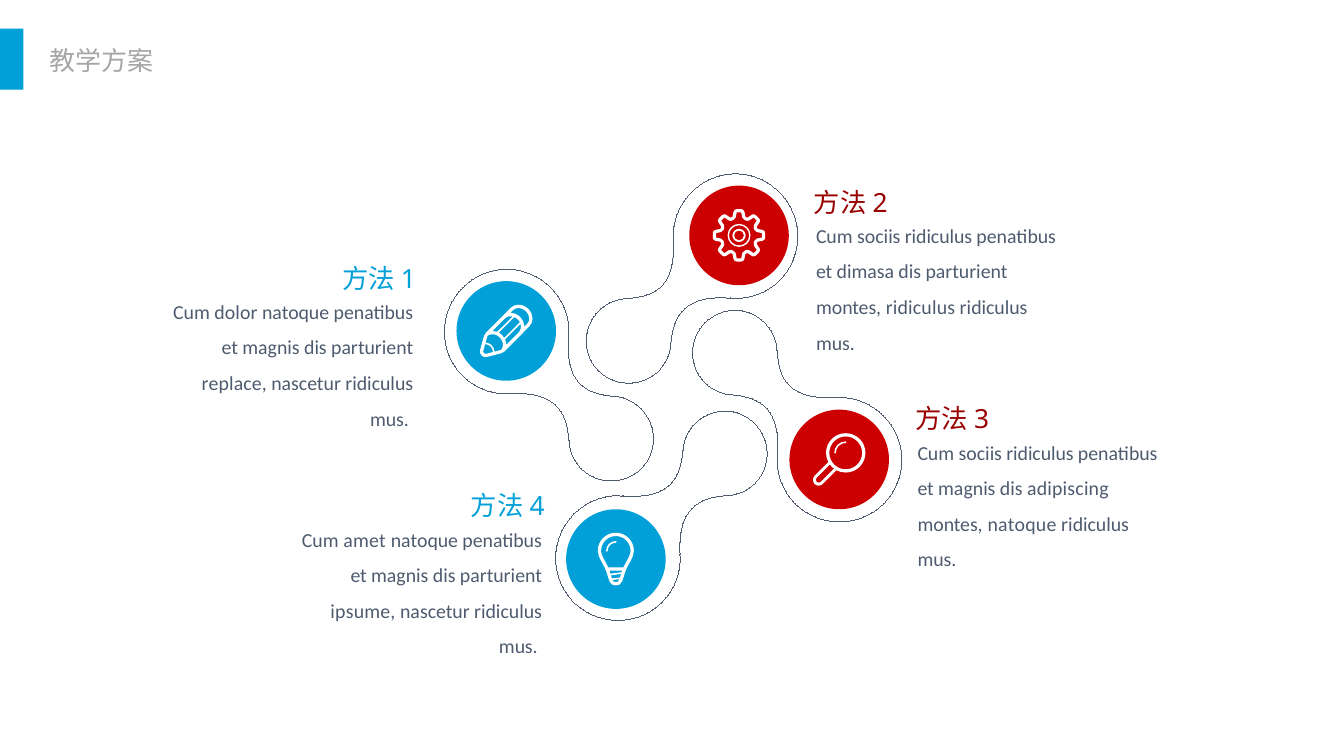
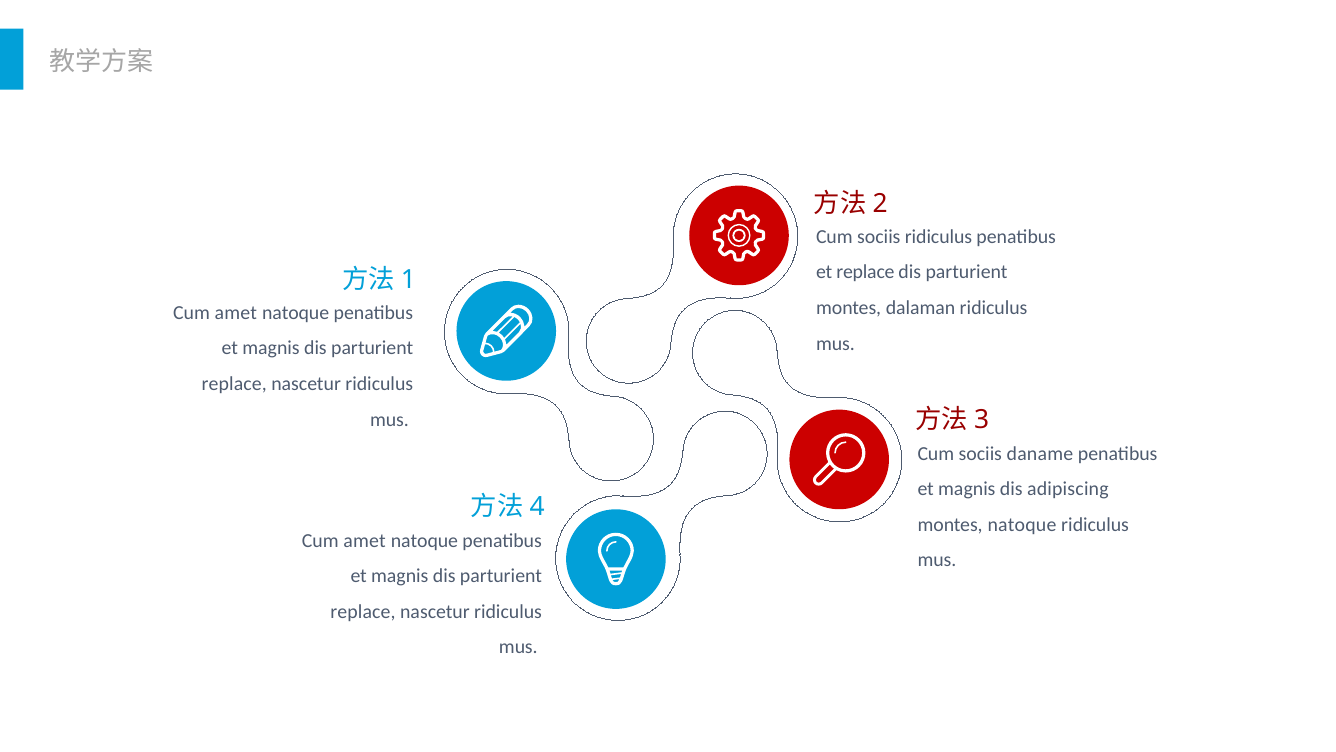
et dimasa: dimasa -> replace
montes ridiculus: ridiculus -> dalaman
dolor at (236, 313): dolor -> amet
ridiculus at (1040, 453): ridiculus -> daname
ipsume at (363, 612): ipsume -> replace
